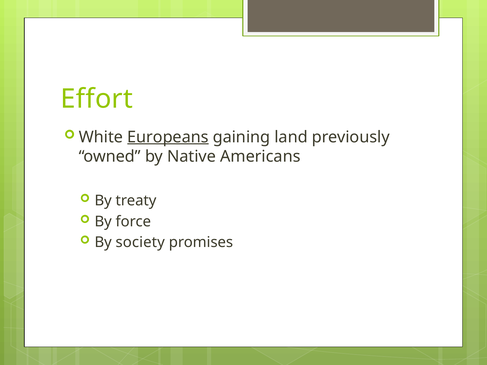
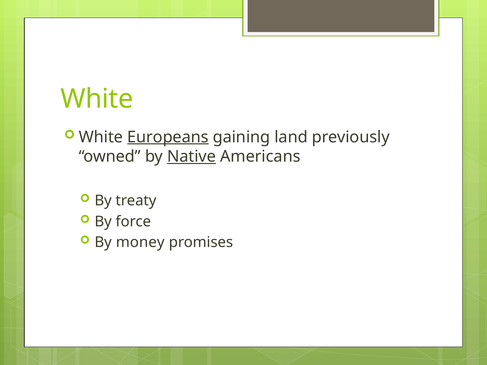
Effort at (97, 99): Effort -> White
Native underline: none -> present
society: society -> money
